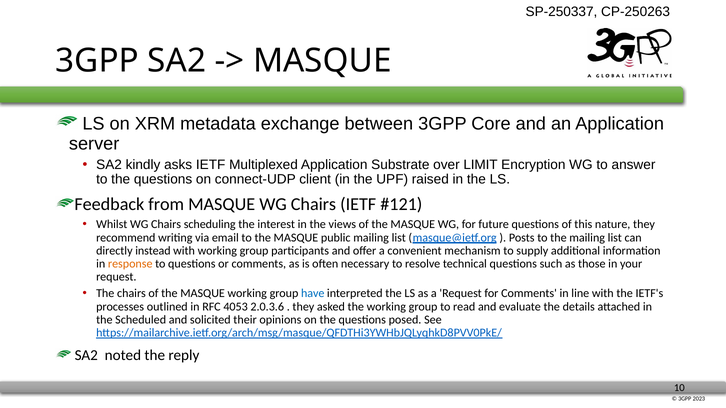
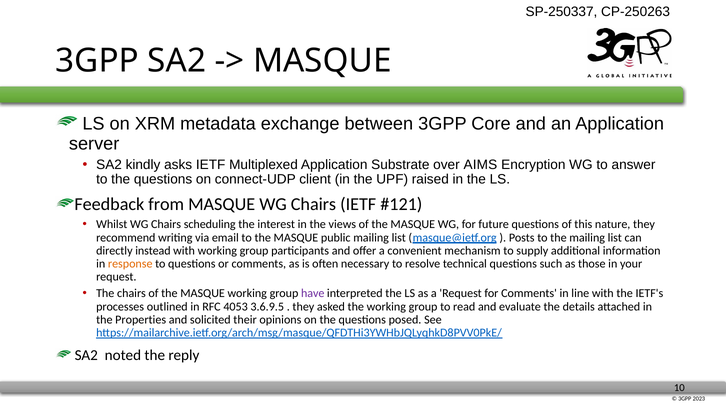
LIMIT: LIMIT -> AIMS
have colour: blue -> purple
2.0.3.6: 2.0.3.6 -> 3.6.9.5
Scheduled: Scheduled -> Properties
